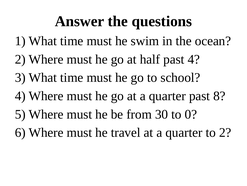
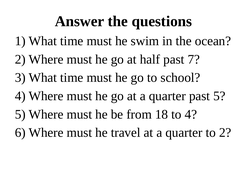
4: 4 -> 7
8: 8 -> 5
30: 30 -> 18
0: 0 -> 4
